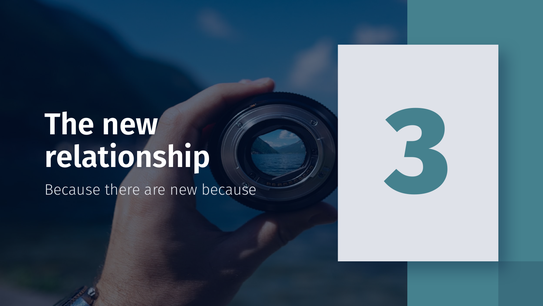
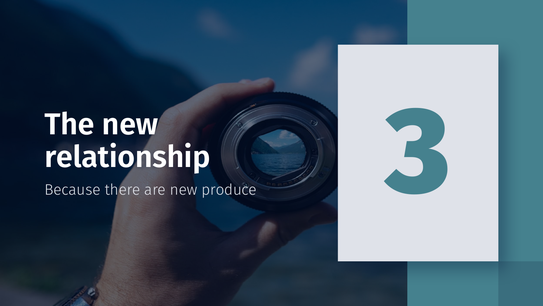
new because: because -> produce
